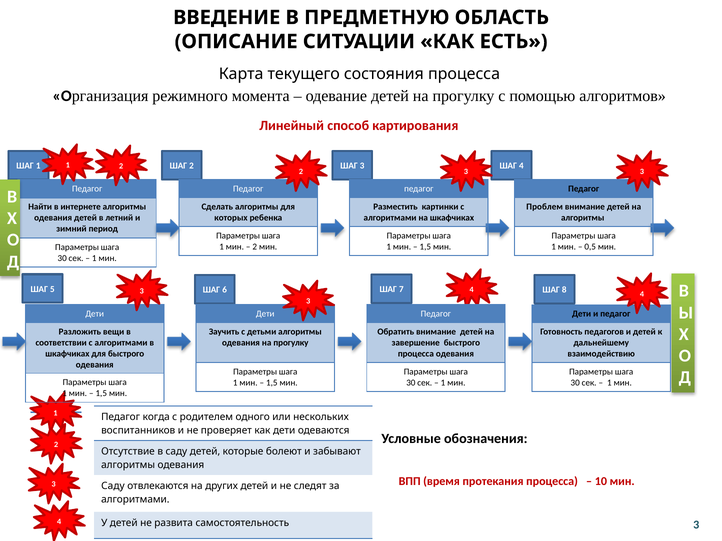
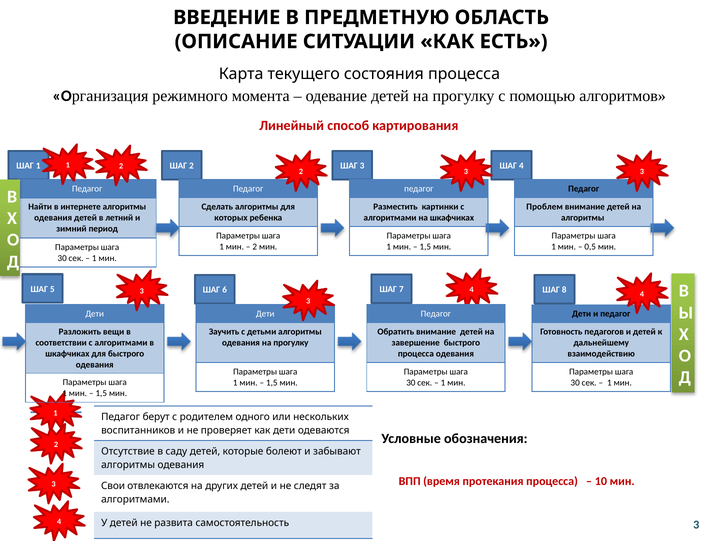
когда: когда -> берут
Саду at (113, 486): Саду -> Свои
